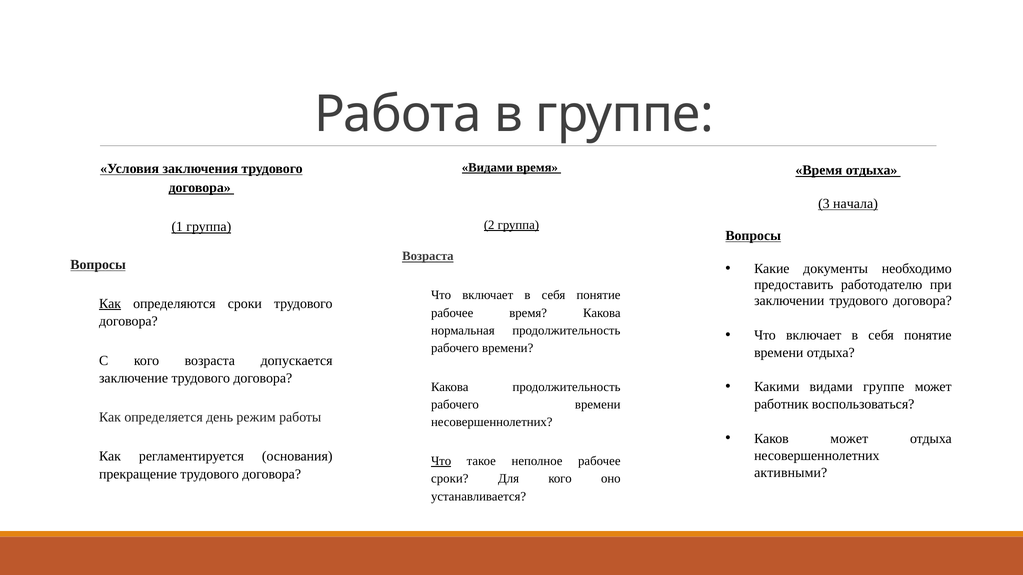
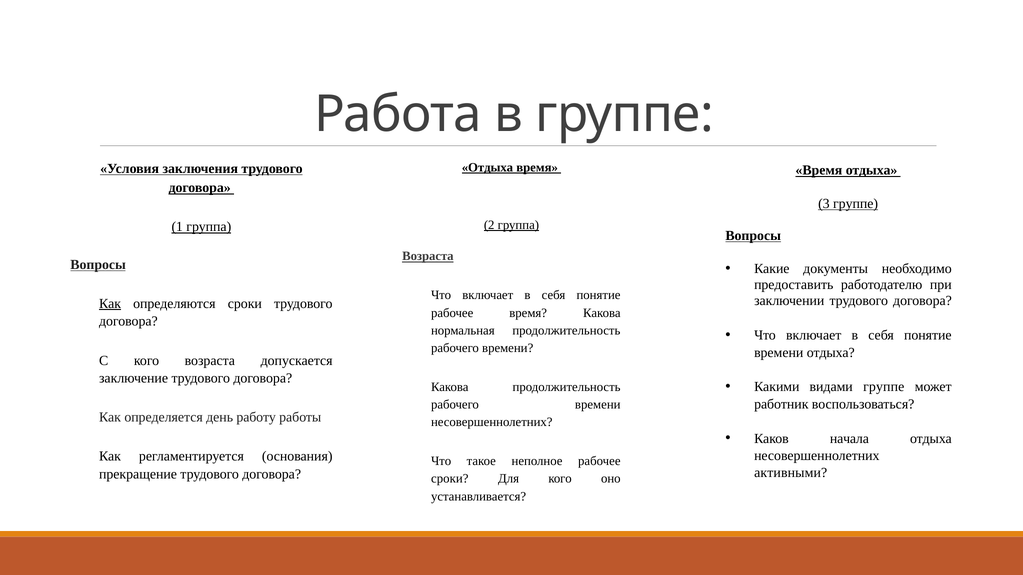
Видами at (487, 168): Видами -> Отдыха
3 начала: начала -> группе
режим: режим -> работу
Каков может: может -> начала
Что at (441, 461) underline: present -> none
